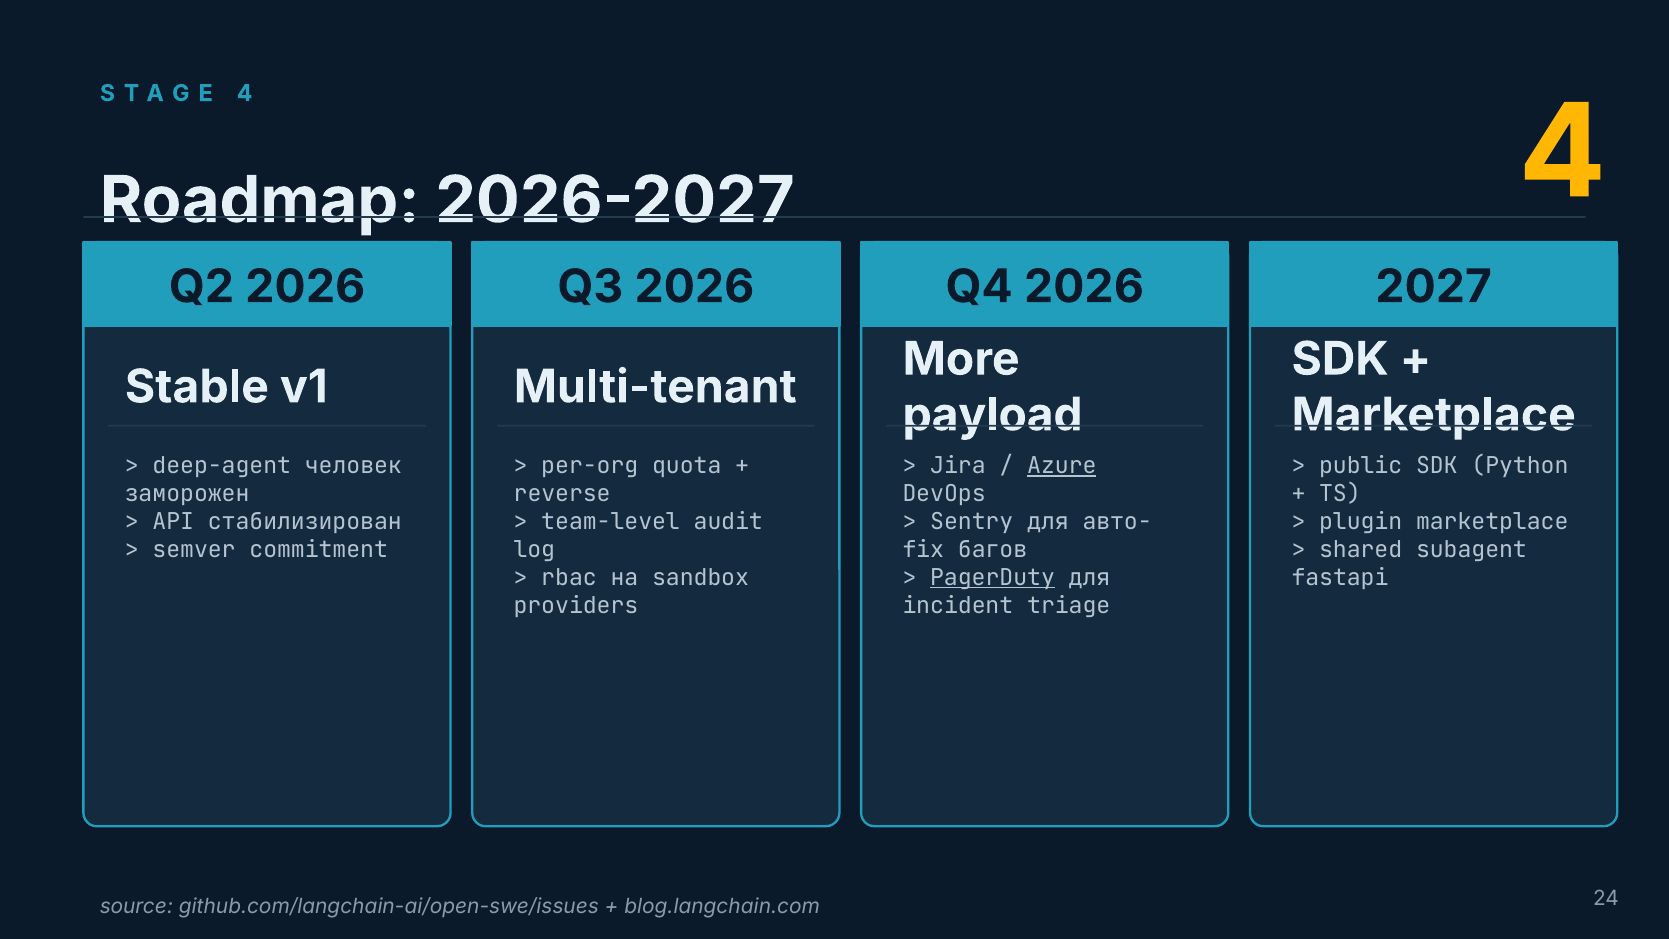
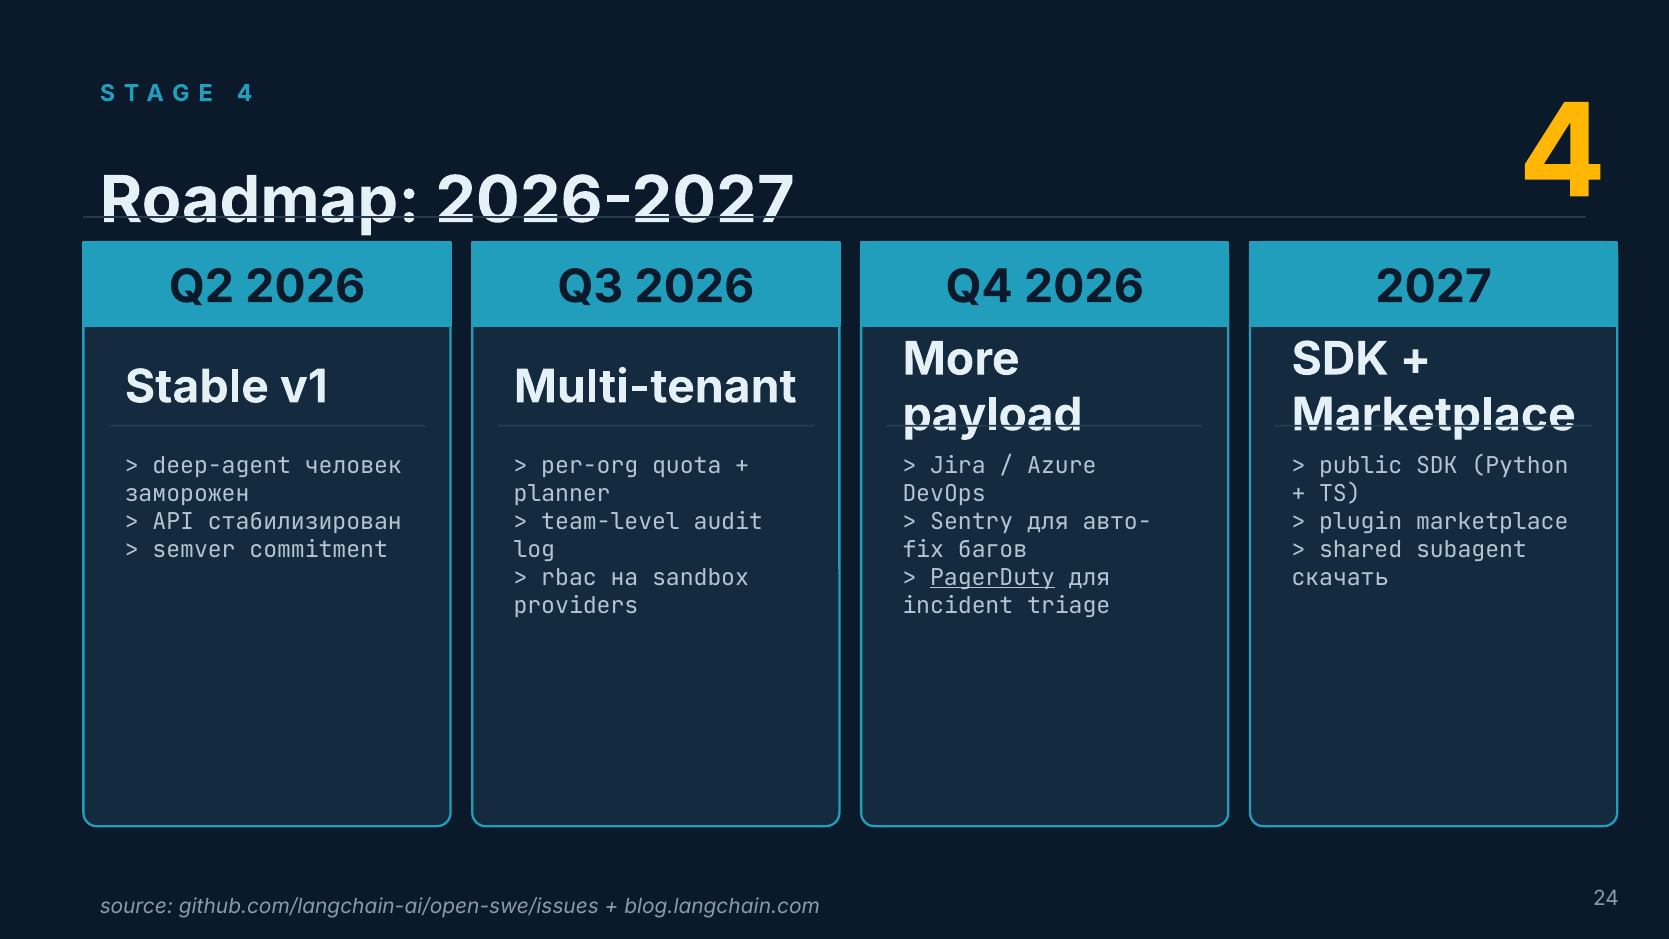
Azure underline: present -> none
reverse: reverse -> planner
fastapi: fastapi -> скачать
